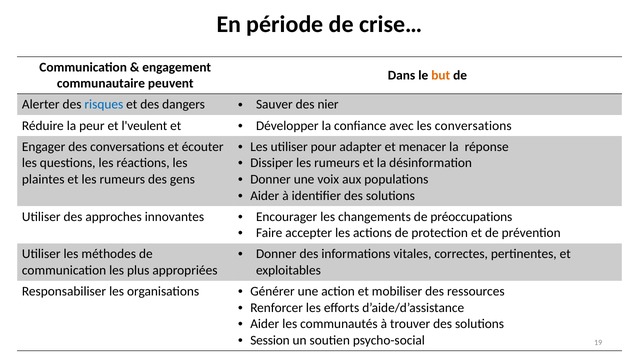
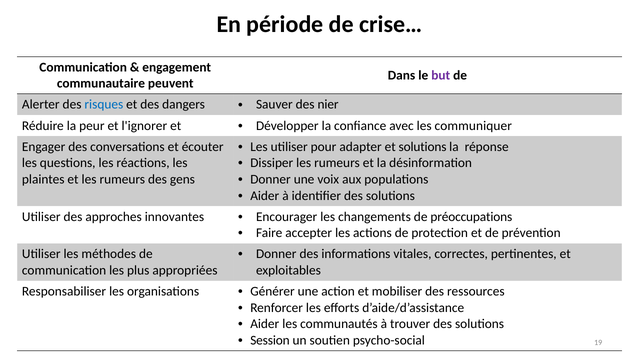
but colour: orange -> purple
l'veulent: l'veulent -> l'ignorer
les conversations: conversations -> communiquer
et menacer: menacer -> solutions
